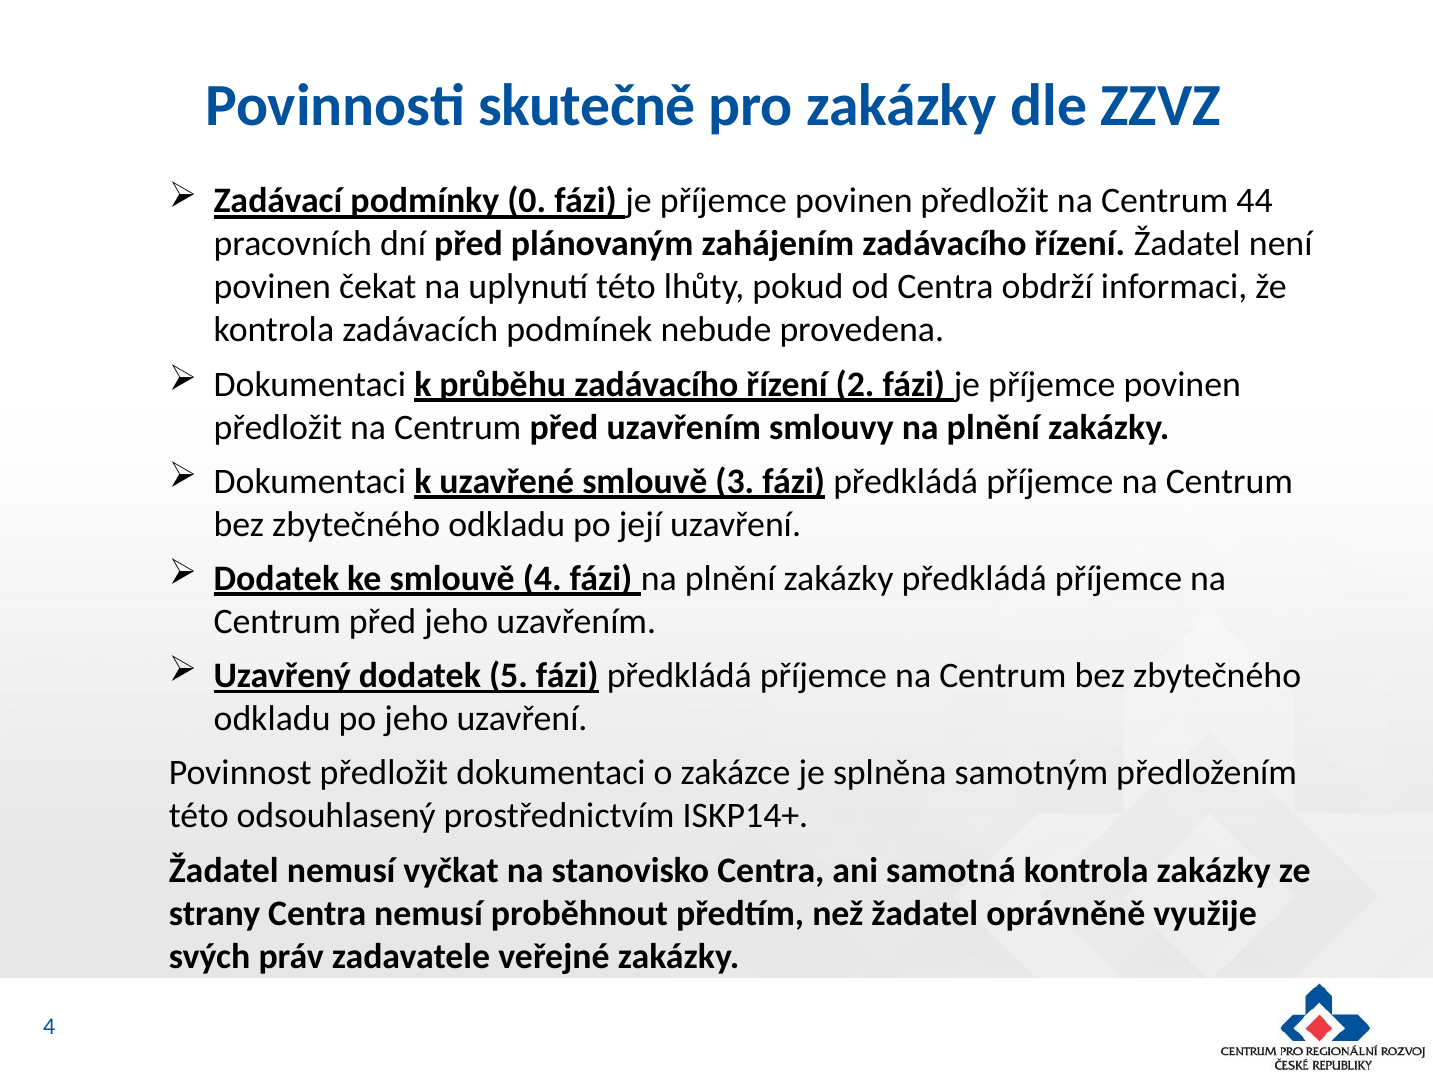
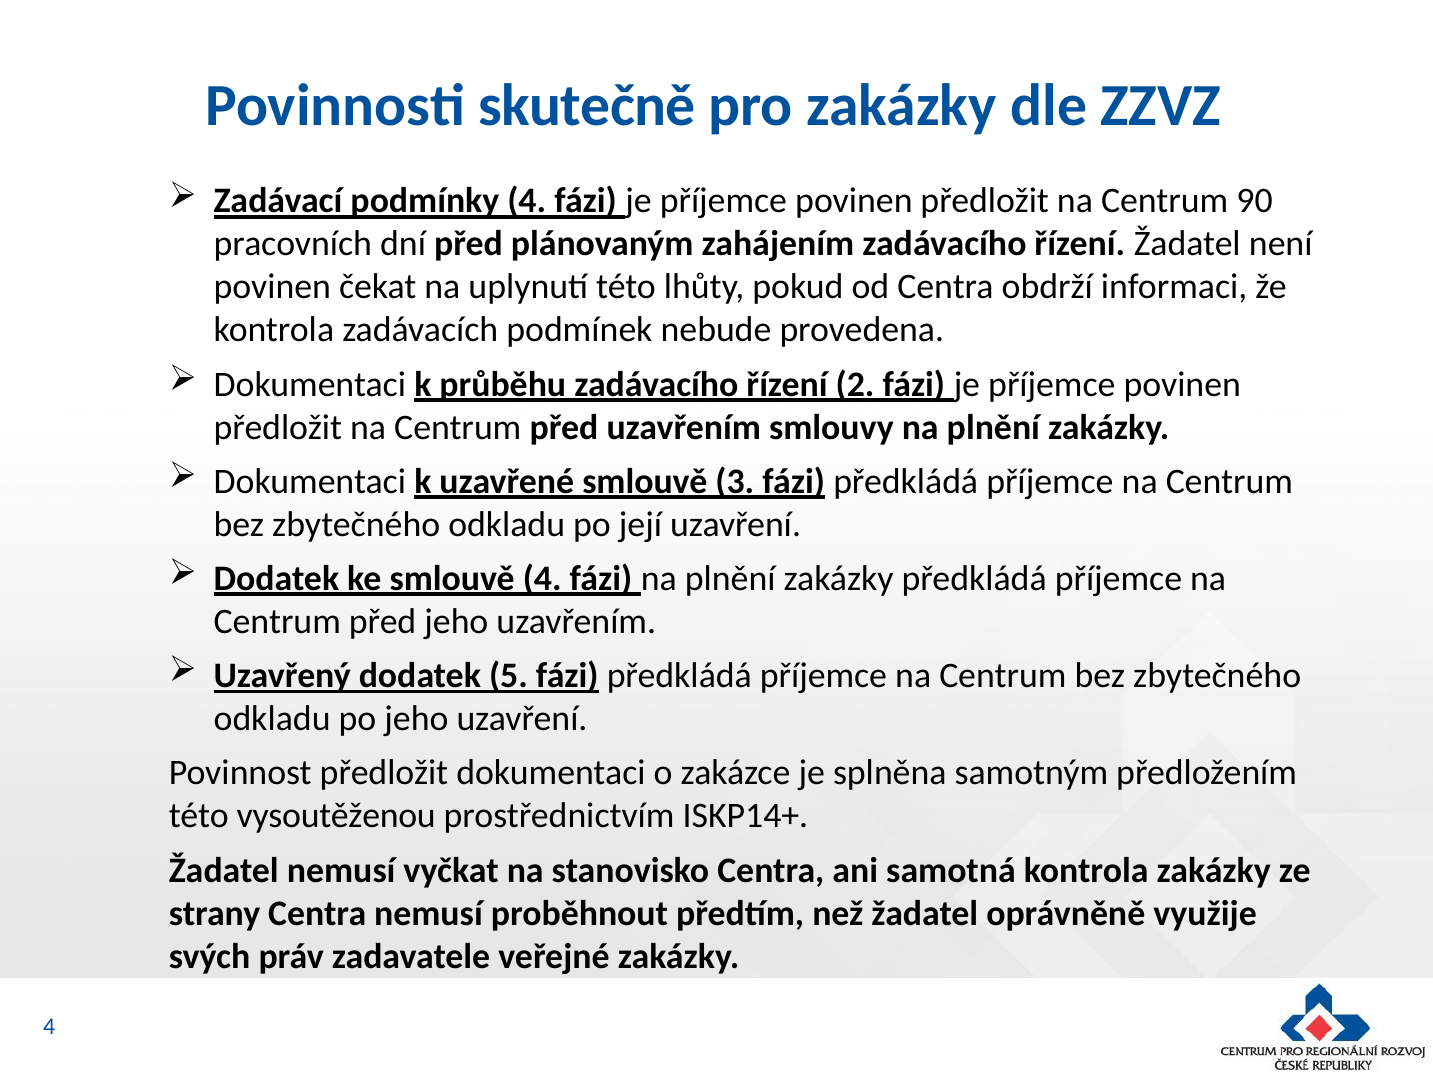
podmínky 0: 0 -> 4
44: 44 -> 90
odsouhlasený: odsouhlasený -> vysoutěženou
